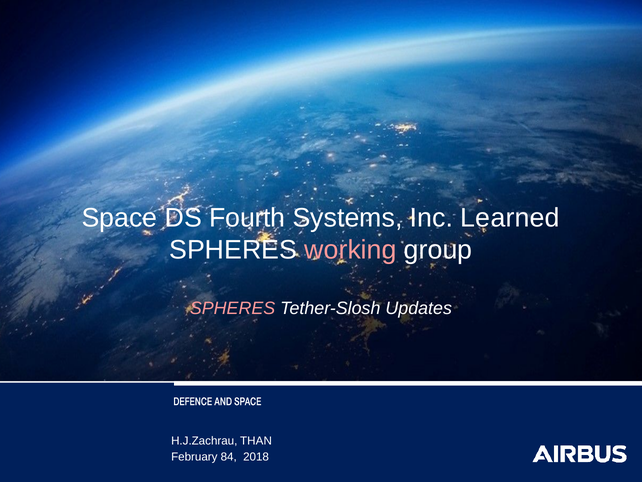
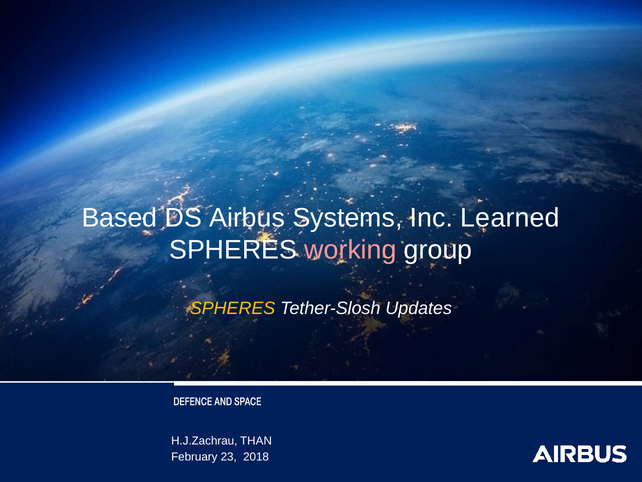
Space: Space -> Based
Fourth: Fourth -> Airbus
SPHERES at (233, 308) colour: pink -> yellow
84: 84 -> 23
